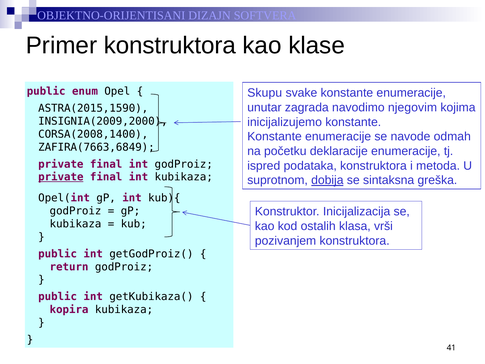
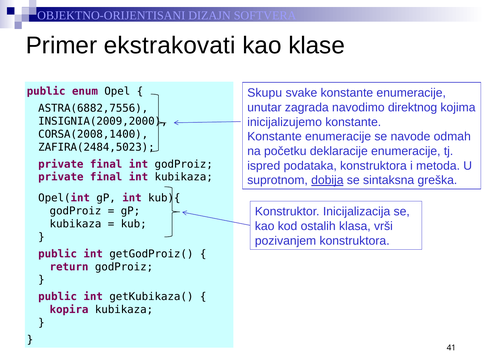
Primer konstruktora: konstruktora -> ekstrakovati
njegovim: njegovim -> direktnog
ASTRA(2015,1590: ASTRA(2015,1590 -> ASTRA(6882,7556
ZAFIRA(7663,6849: ZAFIRA(7663,6849 -> ZAFIRA(2484,5023
private at (61, 177) underline: present -> none
